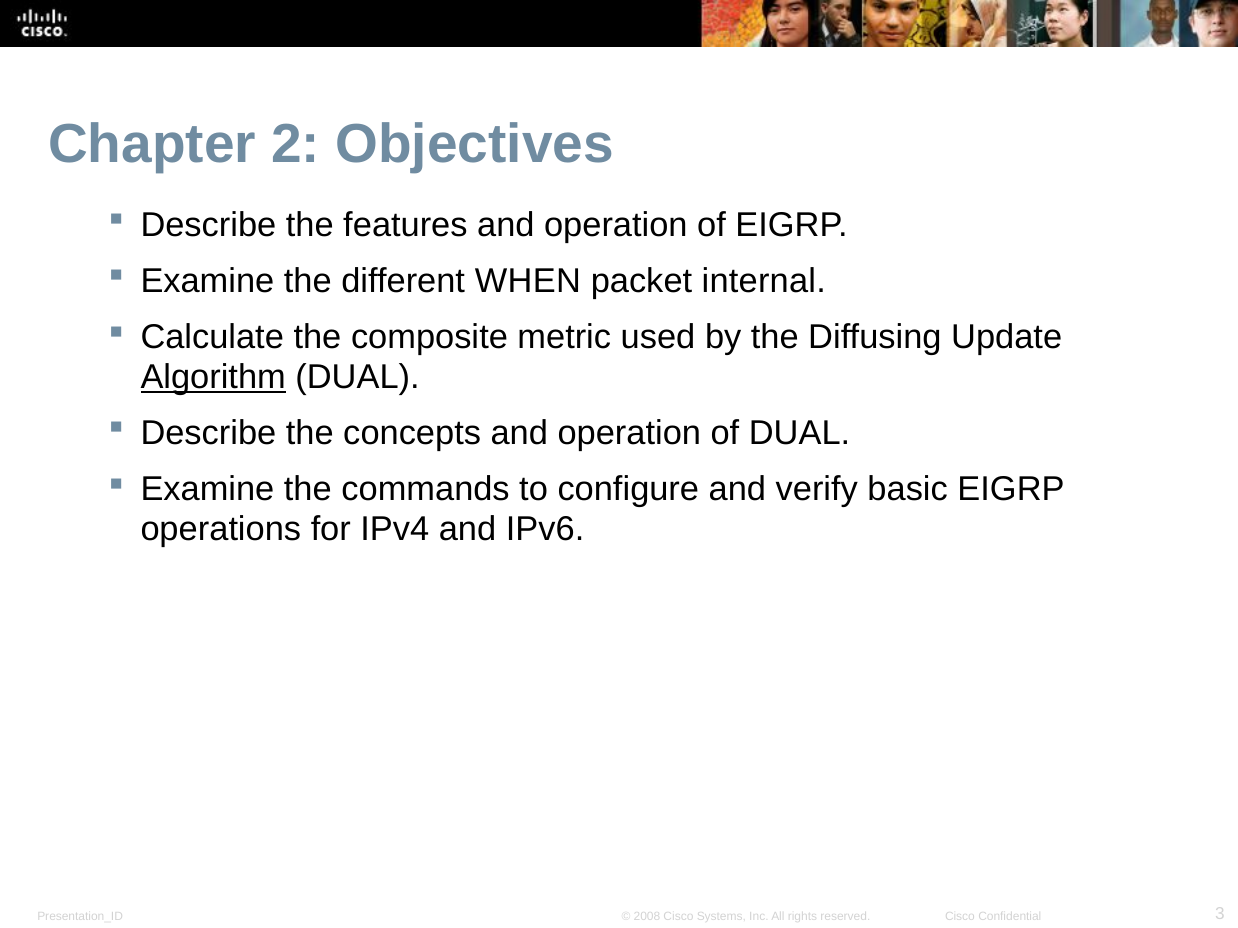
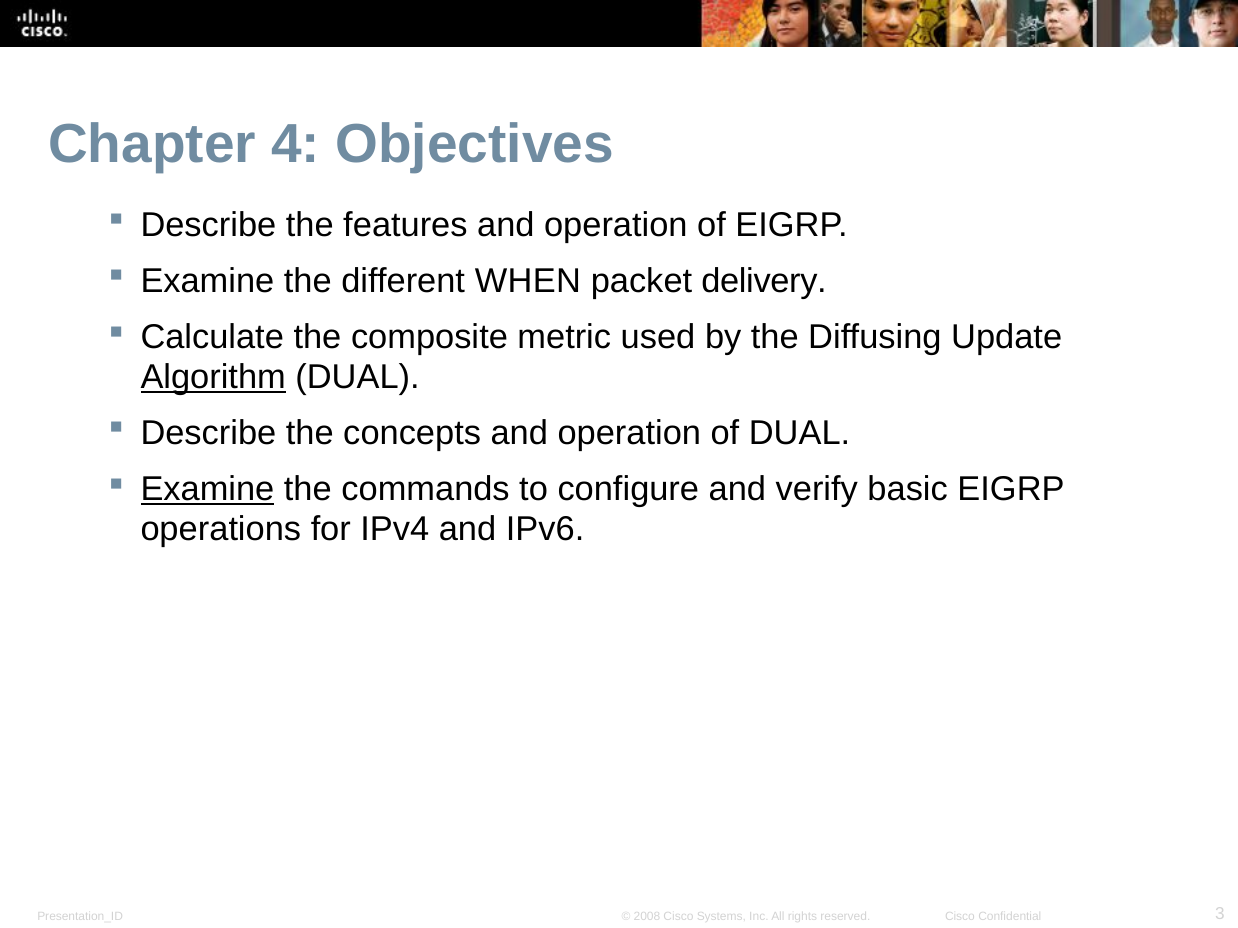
2: 2 -> 4
internal: internal -> delivery
Examine at (207, 490) underline: none -> present
